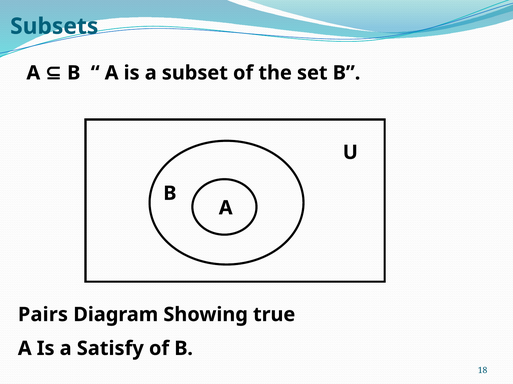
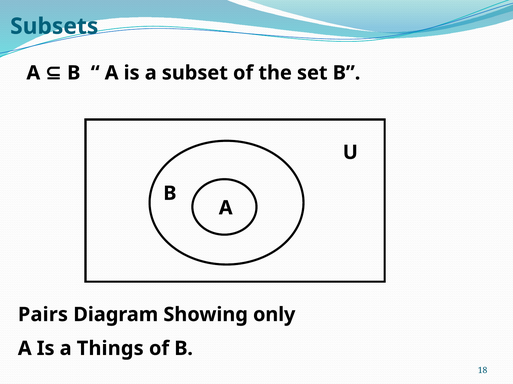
true: true -> only
Satisfy: Satisfy -> Things
